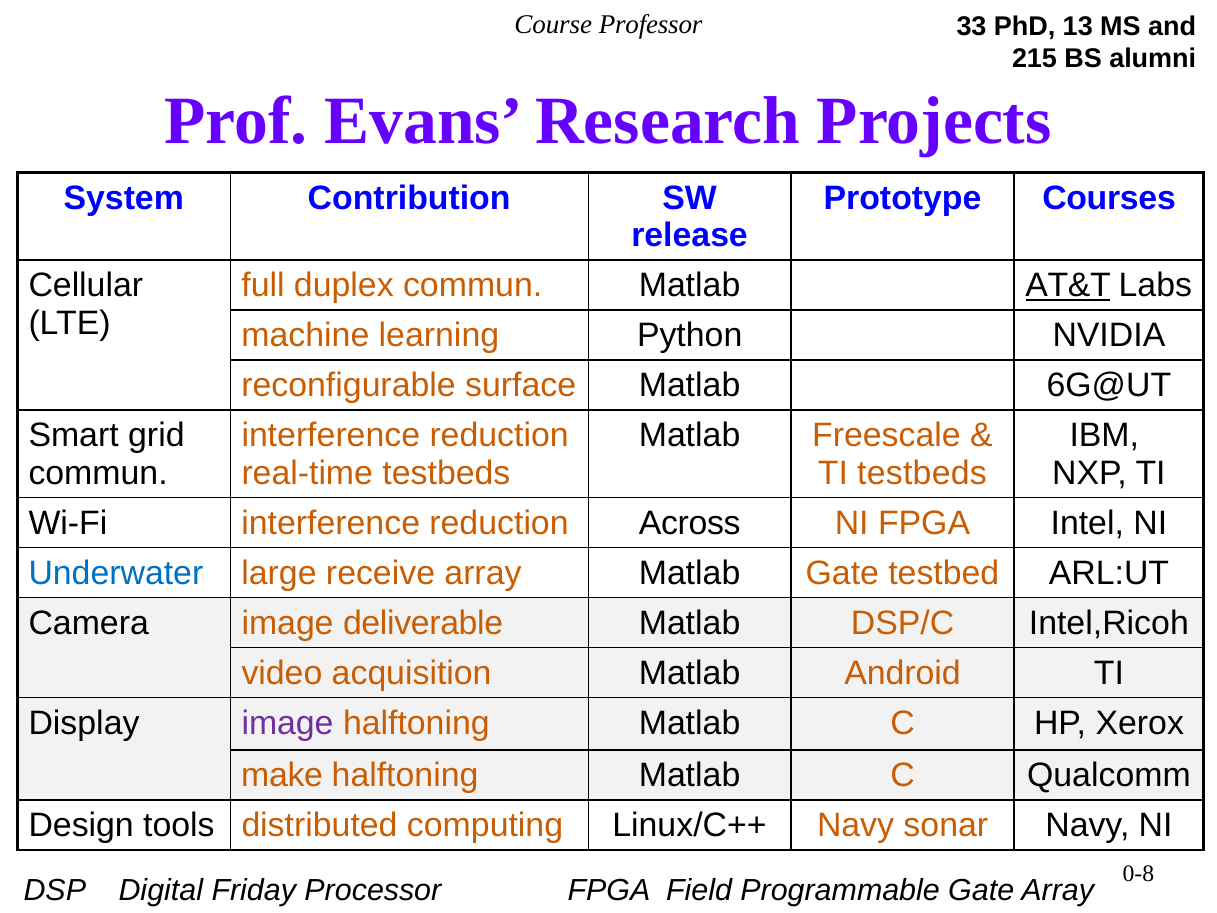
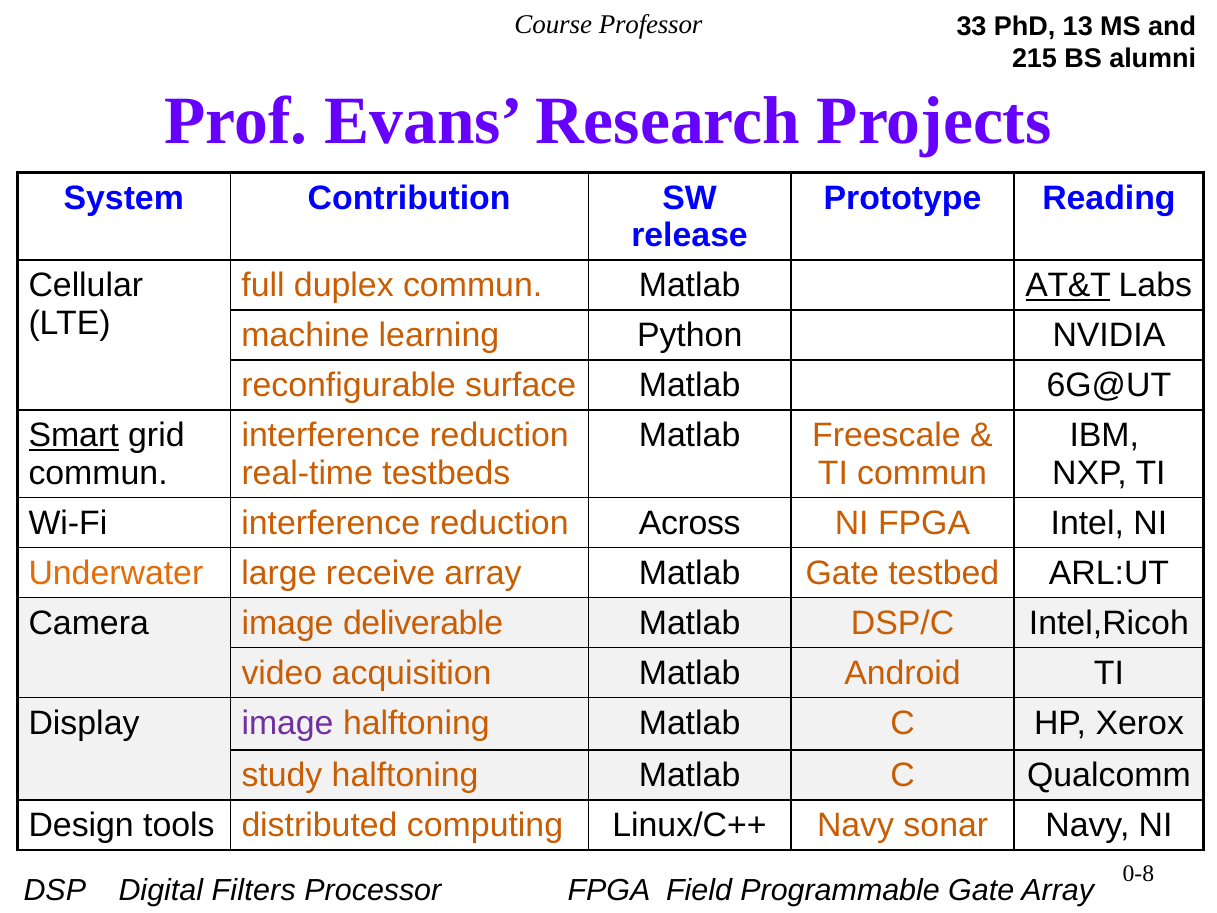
Courses: Courses -> Reading
Smart underline: none -> present
TI testbeds: testbeds -> commun
Underwater colour: blue -> orange
make: make -> study
Friday: Friday -> Filters
